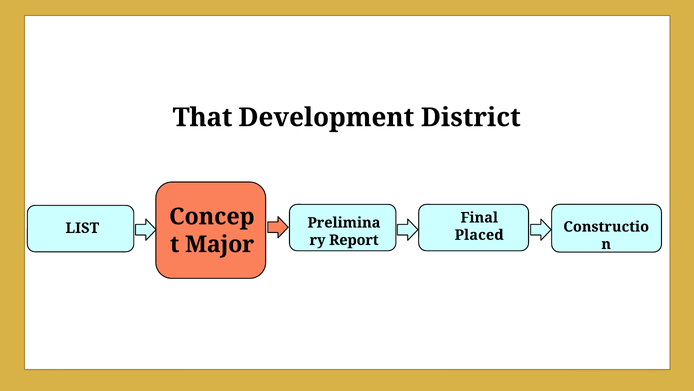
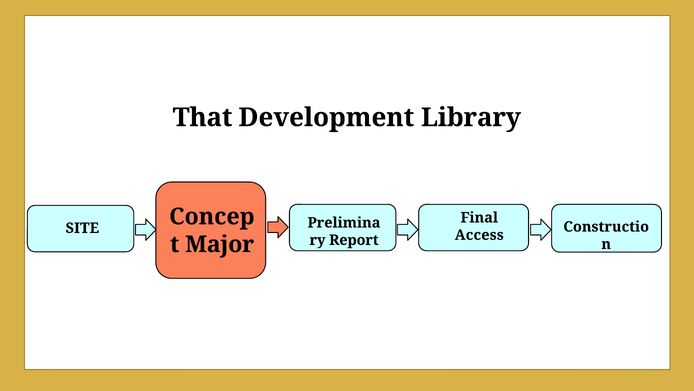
District: District -> Library
LIST: LIST -> SITE
Placed: Placed -> Access
